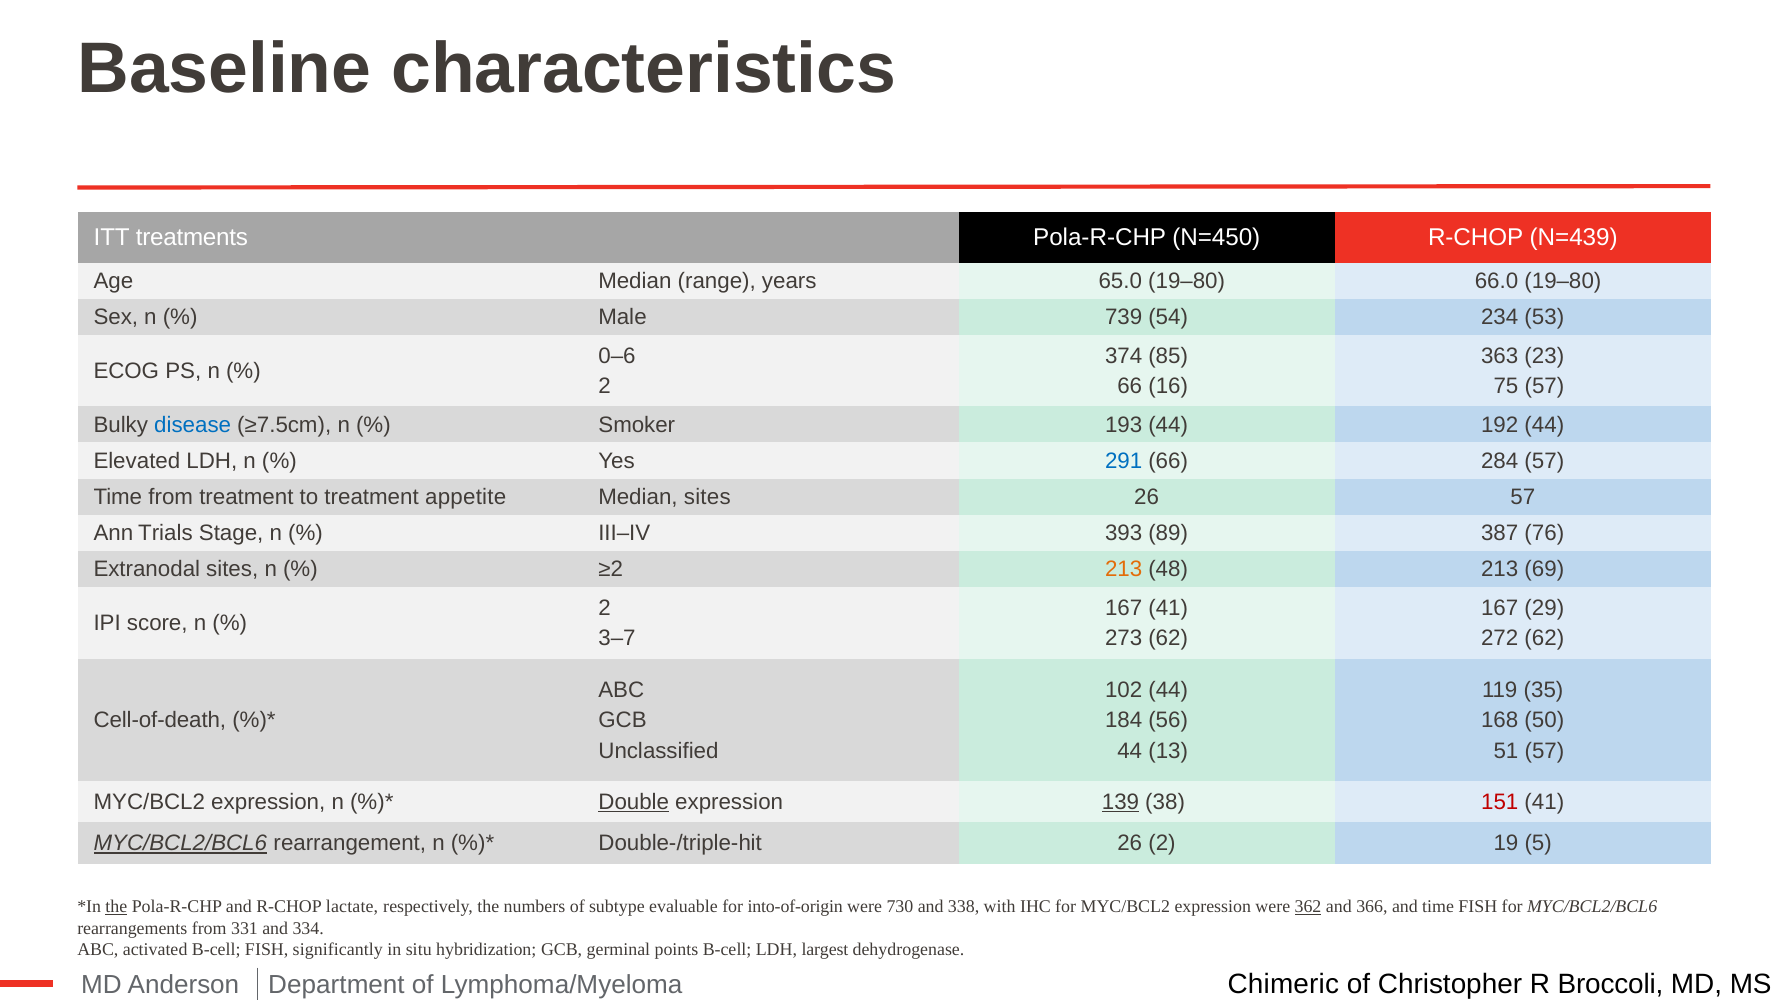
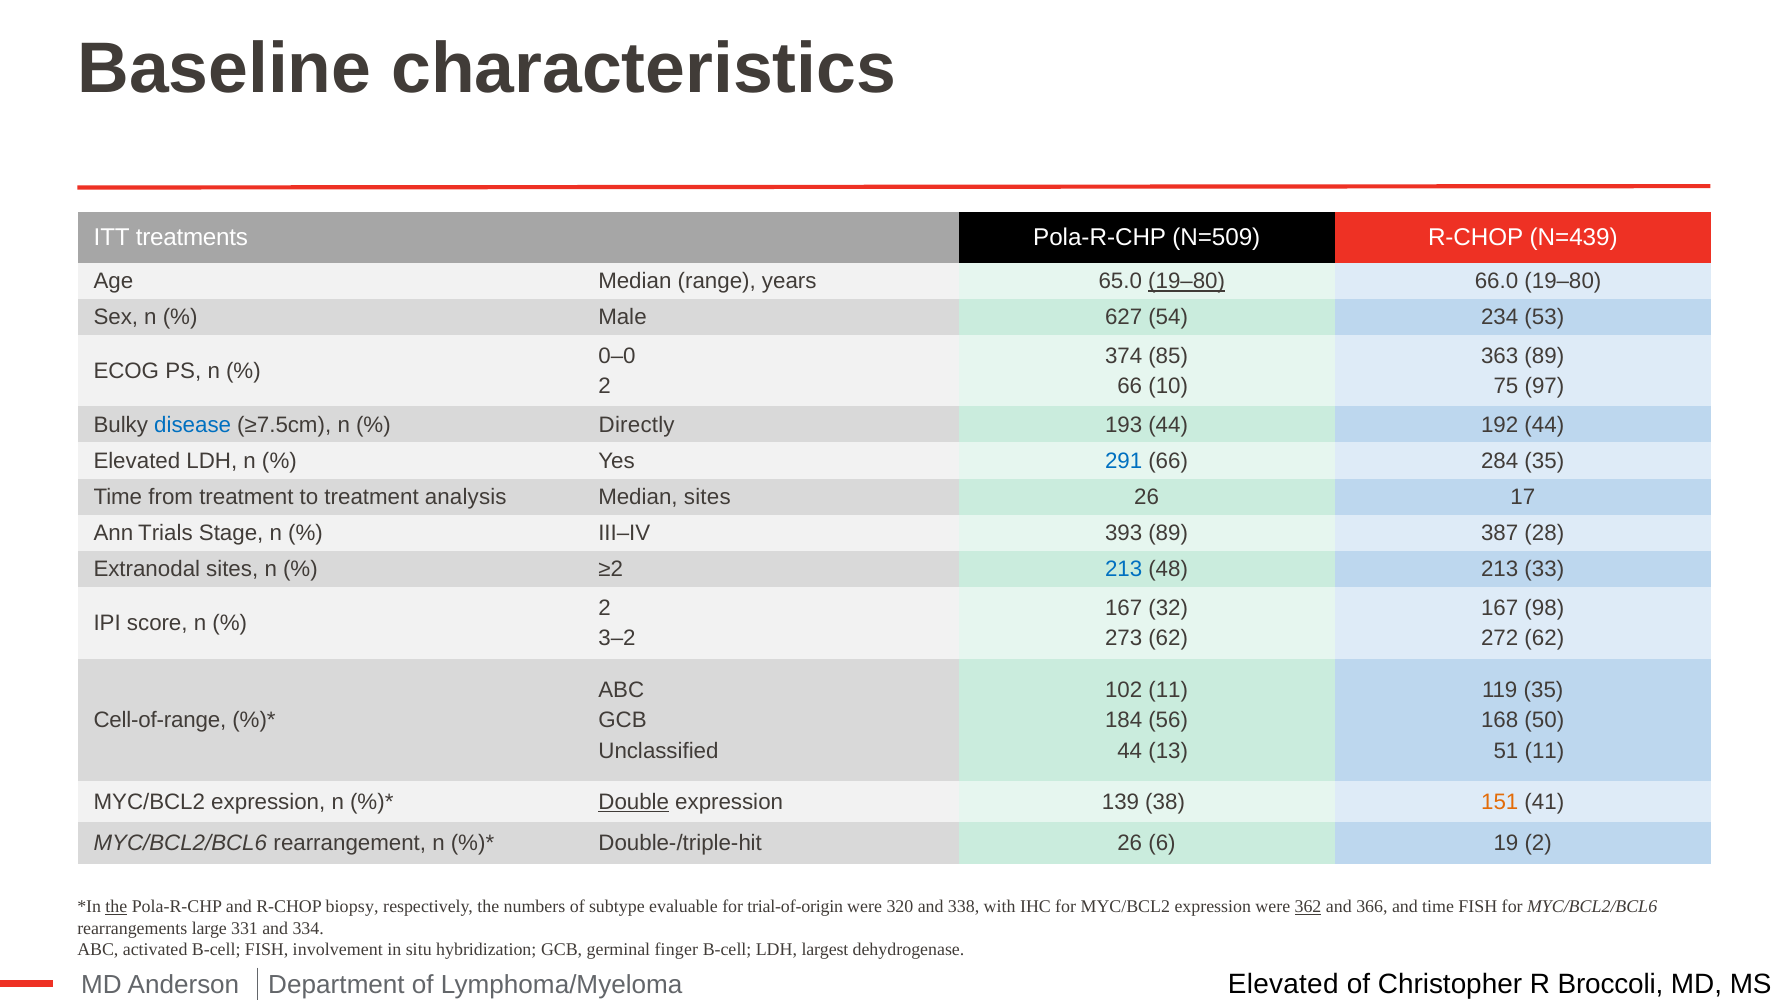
N=450: N=450 -> N=509
19–80 at (1187, 281) underline: none -> present
739: 739 -> 627
0–6: 0–6 -> 0–0
363 23: 23 -> 89
16: 16 -> 10
75 57: 57 -> 97
Smoker: Smoker -> Directly
284 57: 57 -> 35
appetite: appetite -> analysis
26 57: 57 -> 17
76: 76 -> 28
213 at (1124, 569) colour: orange -> blue
69: 69 -> 33
167 41: 41 -> 32
29: 29 -> 98
3–7: 3–7 -> 3–2
102 44: 44 -> 11
Cell-of-death: Cell-of-death -> Cell-of-range
51 57: 57 -> 11
139 underline: present -> none
151 colour: red -> orange
MYC/BCL2/BCL6 at (180, 843) underline: present -> none
26 2: 2 -> 6
19 5: 5 -> 2
lactate: lactate -> biopsy
into-of-origin: into-of-origin -> trial-of-origin
730: 730 -> 320
rearrangements from: from -> large
significantly: significantly -> involvement
points: points -> finger
Chimeric at (1283, 984): Chimeric -> Elevated
